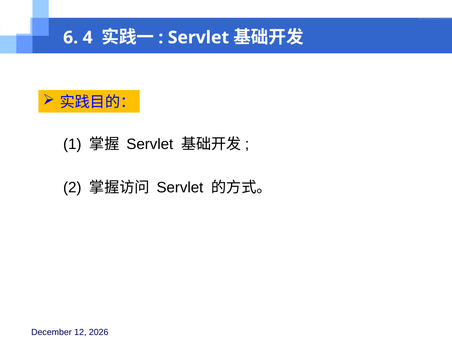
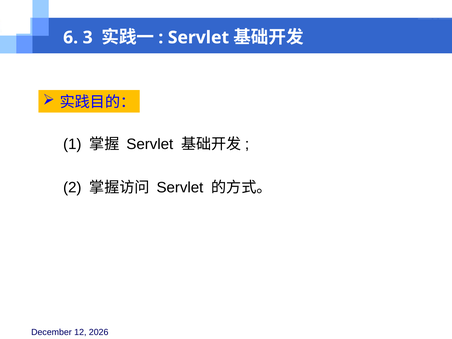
4: 4 -> 3
